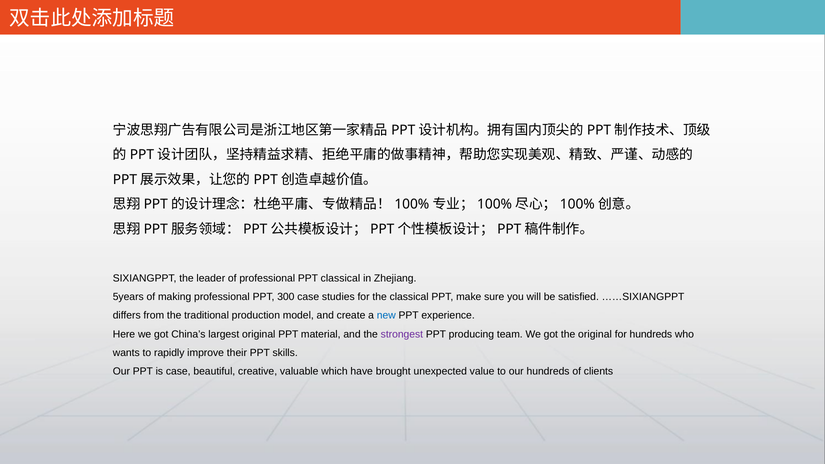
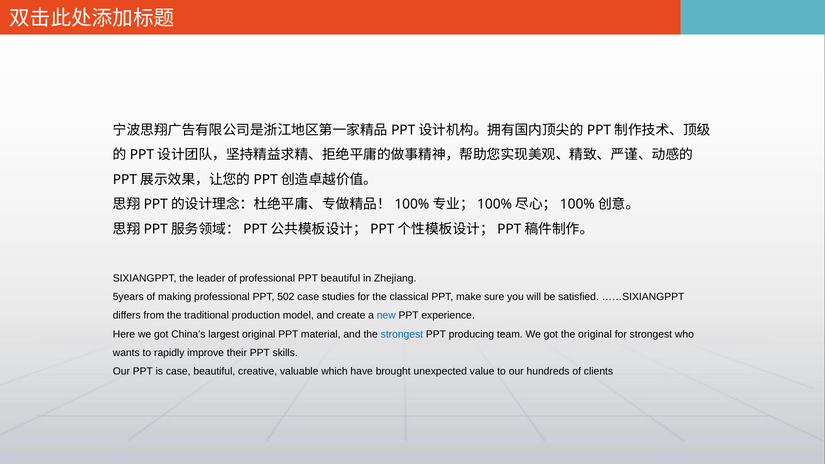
PPT classical: classical -> beautiful
300: 300 -> 502
strongest at (402, 334) colour: purple -> blue
for hundreds: hundreds -> strongest
